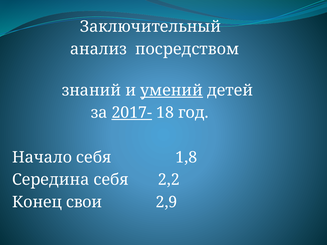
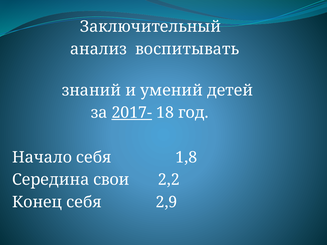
посредством: посредством -> воспитывать
умений underline: present -> none
Середина себя: себя -> свои
Конец свои: свои -> себя
